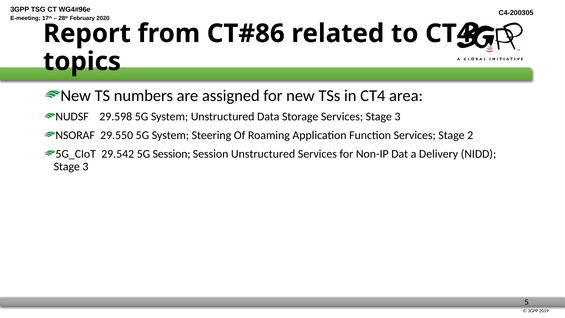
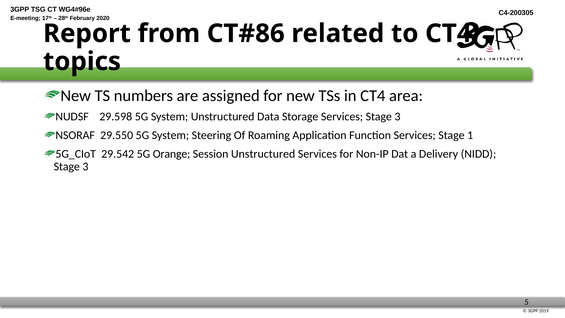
2: 2 -> 1
5G Session: Session -> Orange
